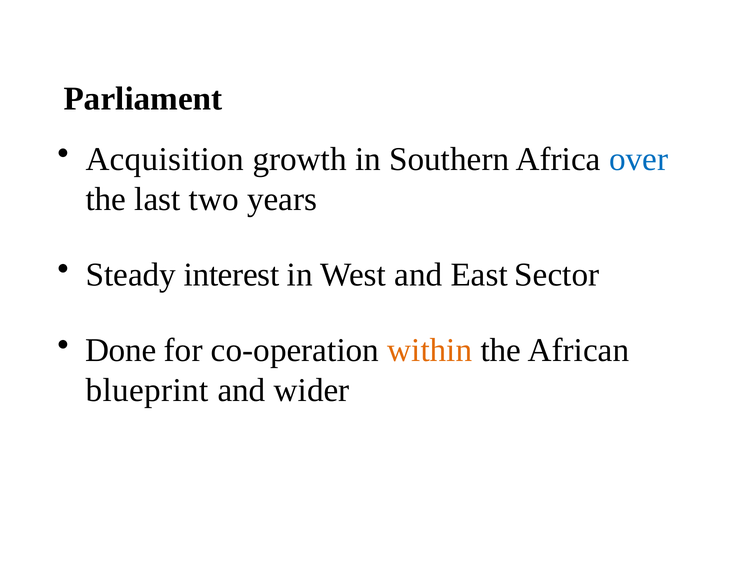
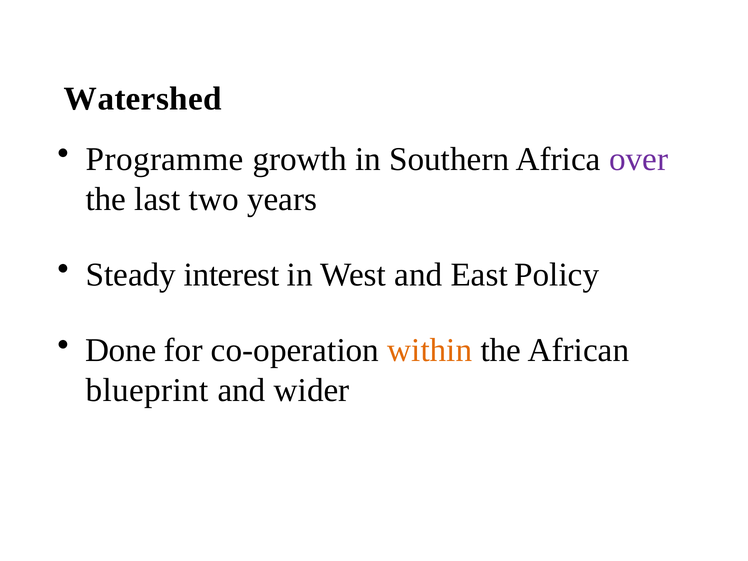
Parliament: Parliament -> Watershed
Acquisition: Acquisition -> Programme
over colour: blue -> purple
Sector: Sector -> Policy
